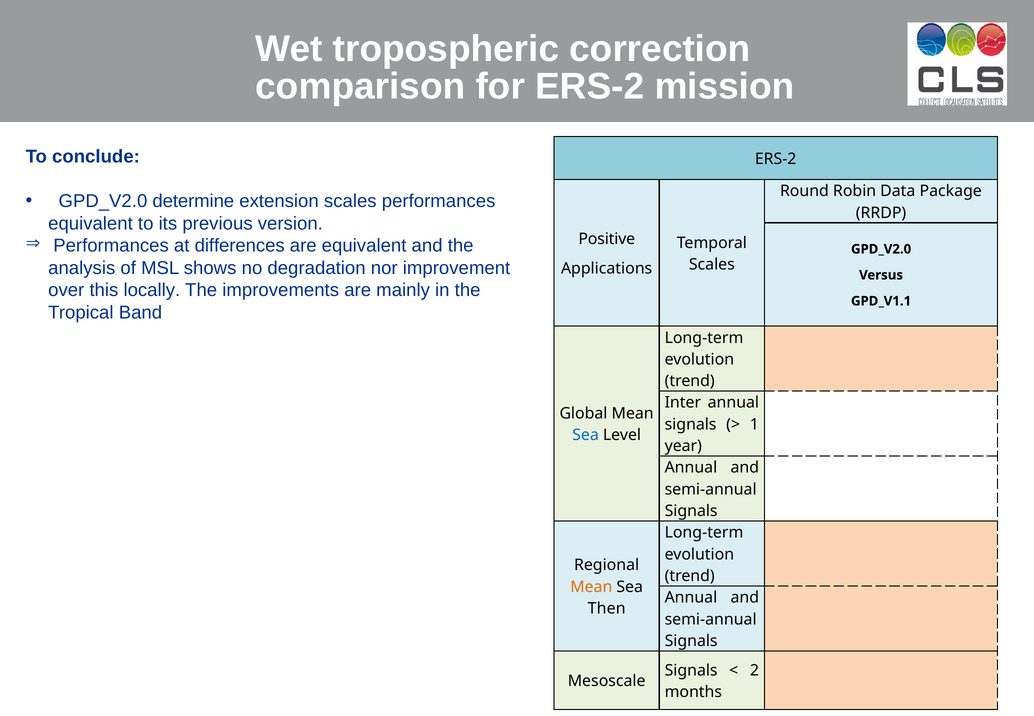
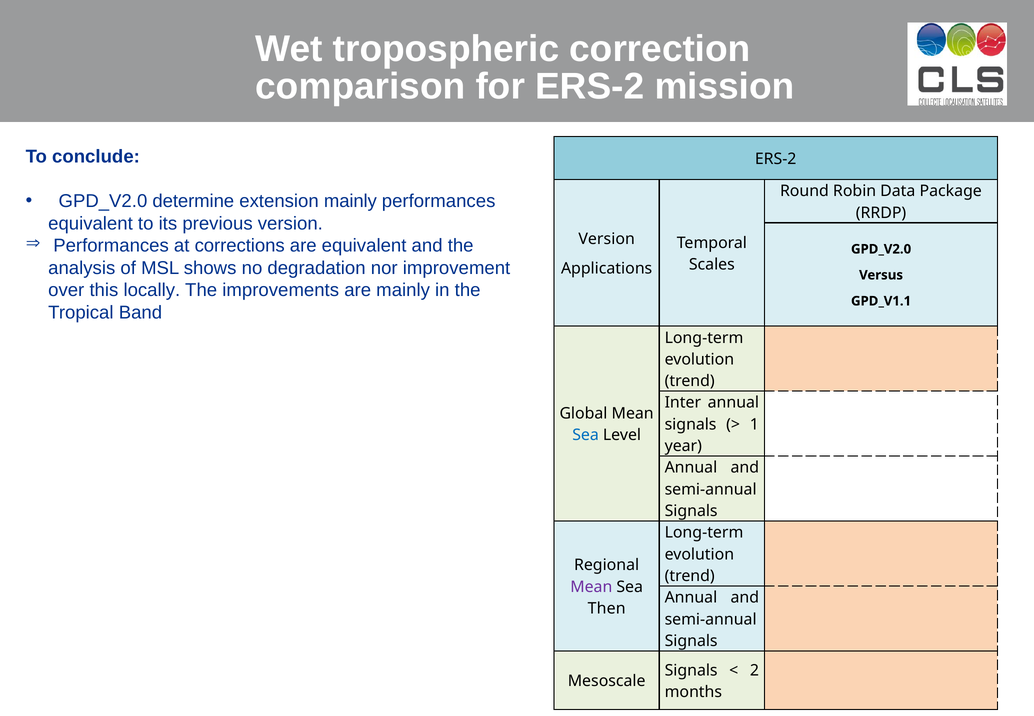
extension scales: scales -> mainly
Positive at (607, 239): Positive -> Version
differences: differences -> corrections
Mean at (591, 587) colour: orange -> purple
